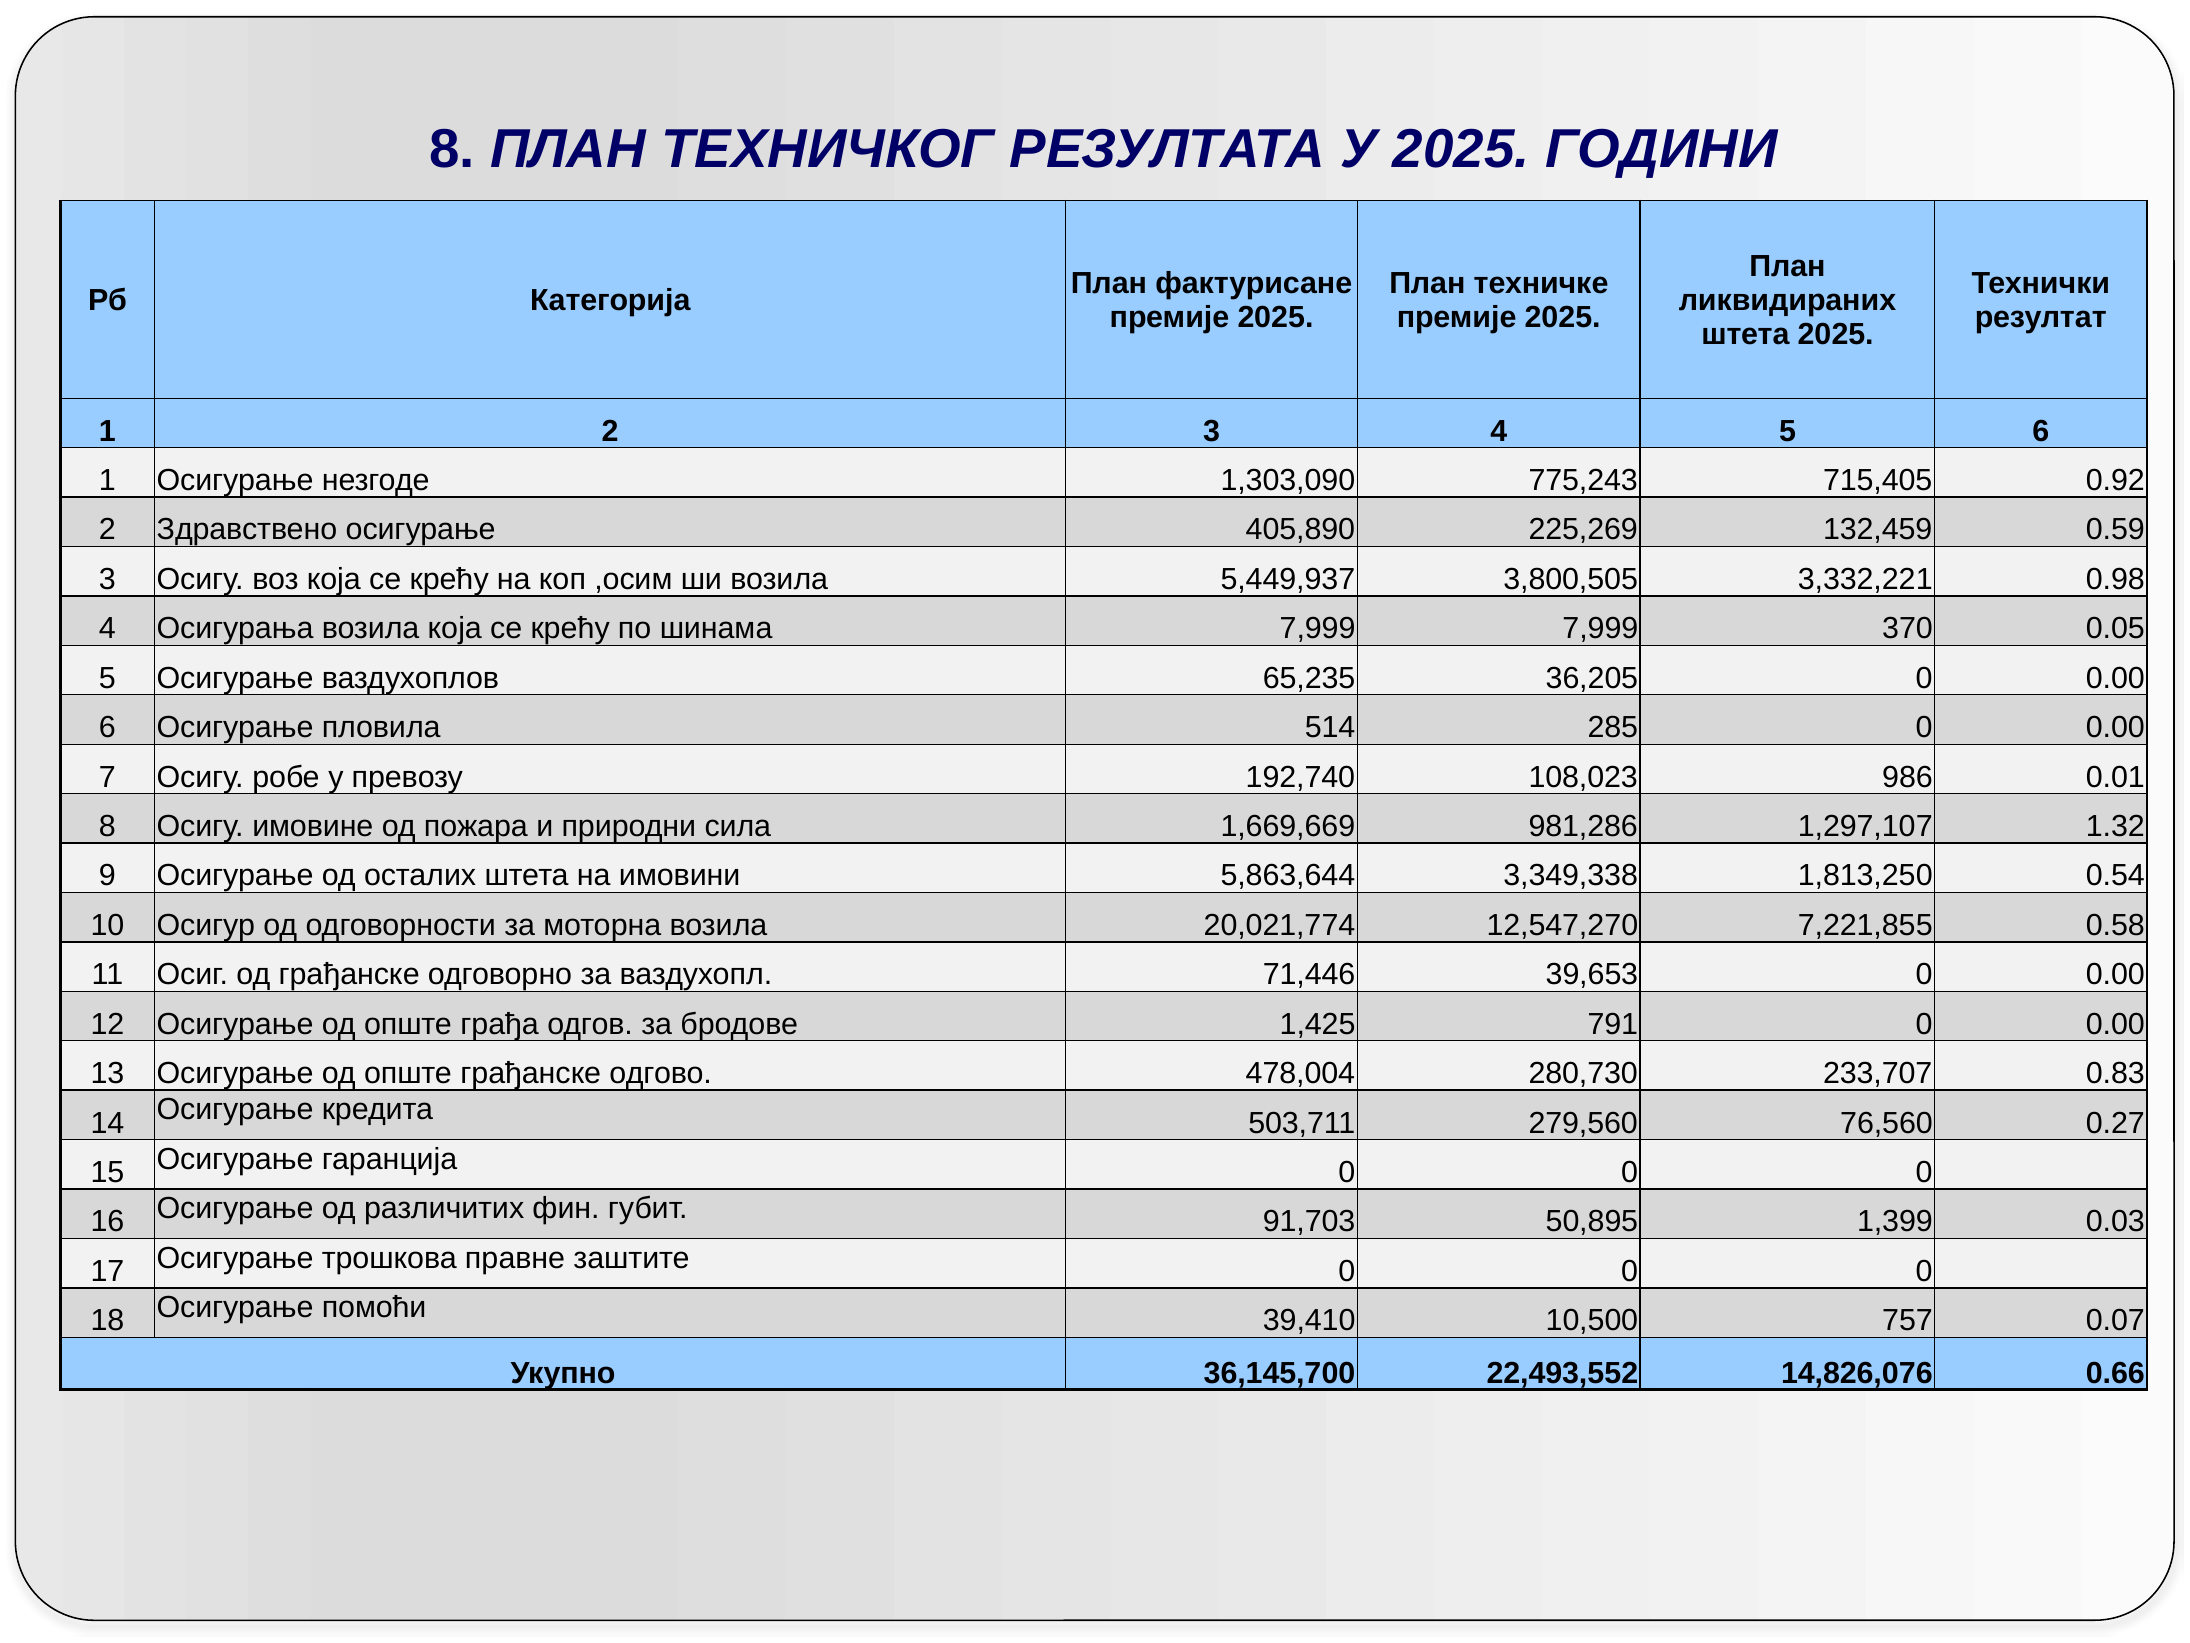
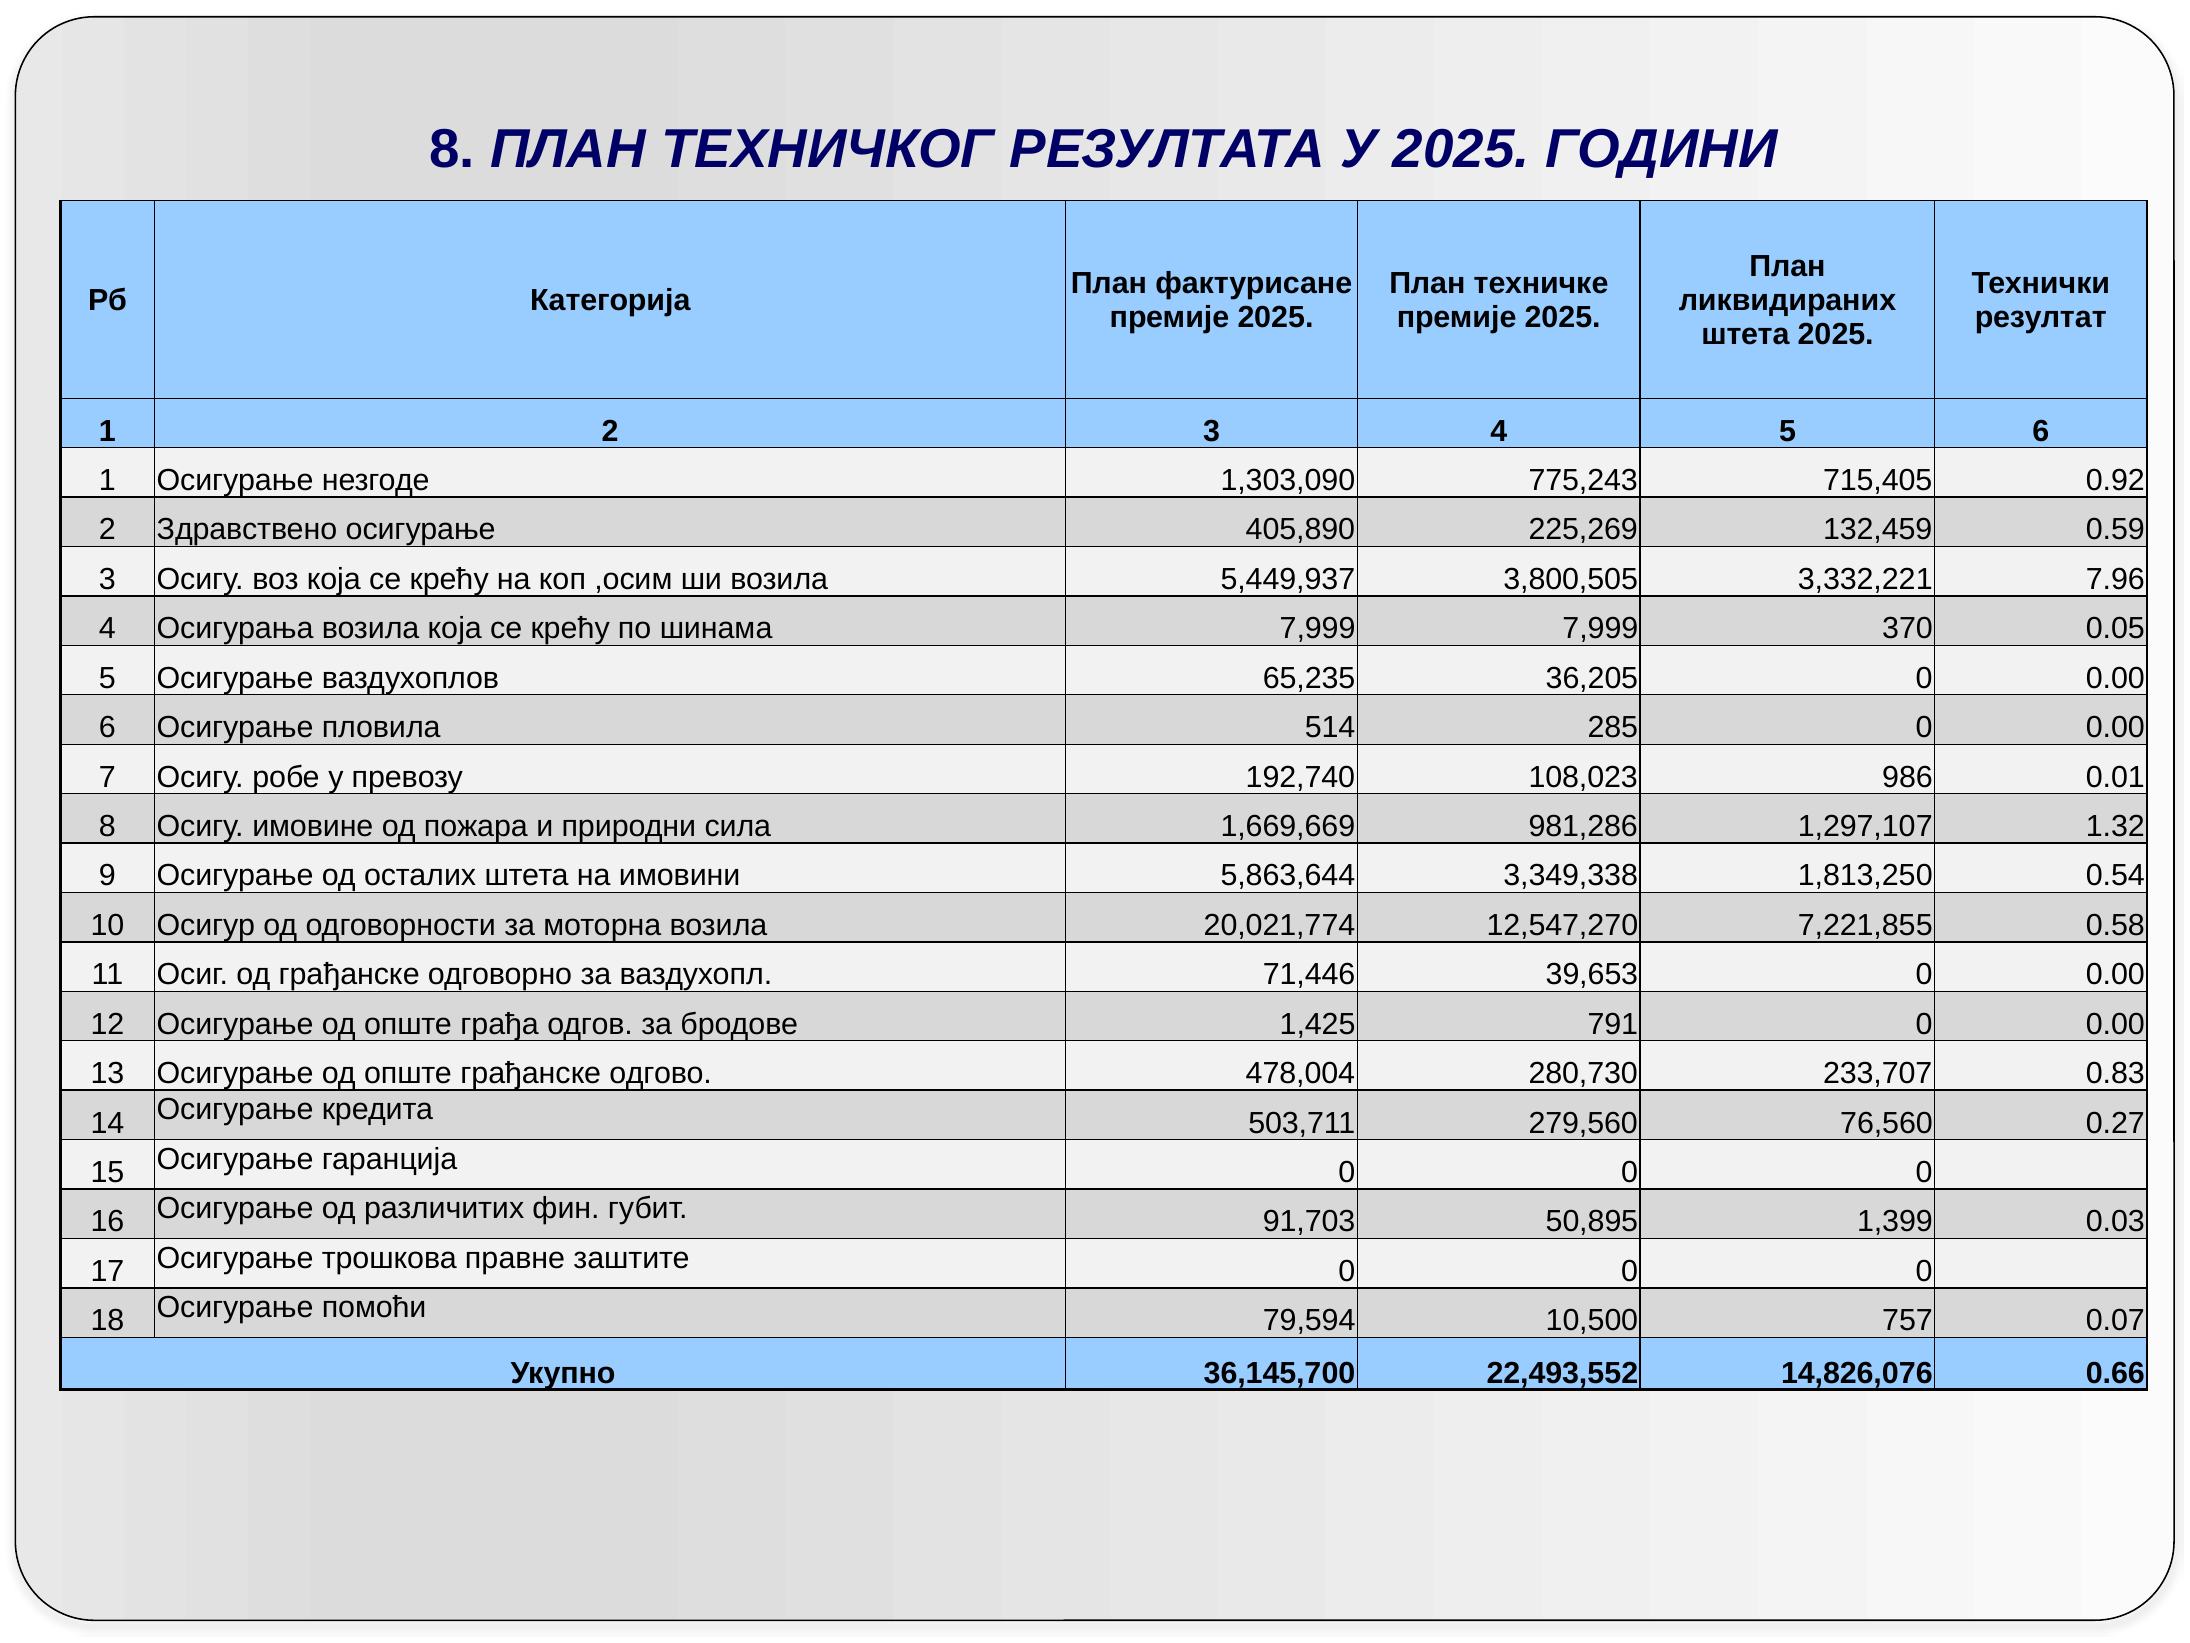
0.98: 0.98 -> 7.96
39,410: 39,410 -> 79,594
